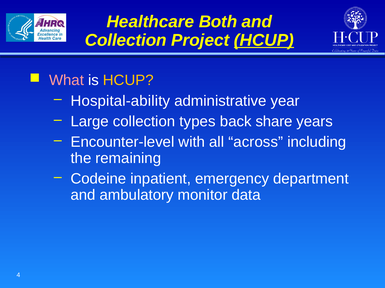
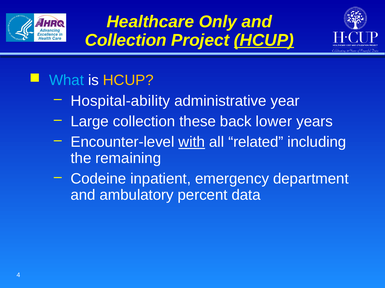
Both: Both -> Only
What colour: pink -> light blue
types: types -> these
share: share -> lower
with underline: none -> present
across: across -> related
monitor: monitor -> percent
